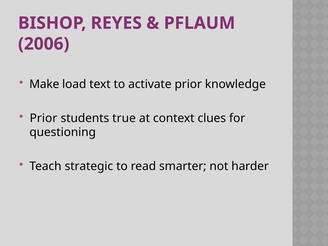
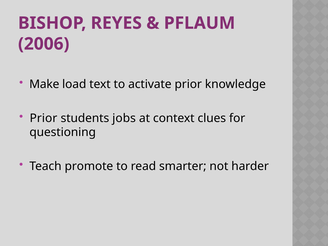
true: true -> jobs
strategic: strategic -> promote
